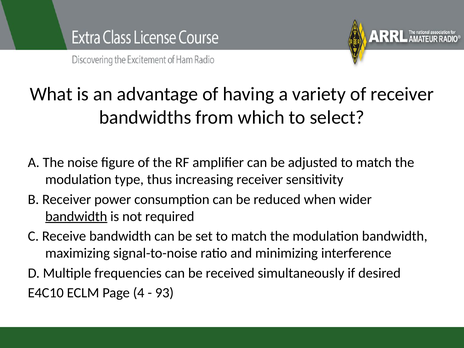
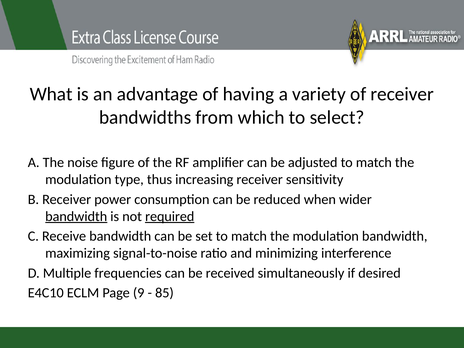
required underline: none -> present
4: 4 -> 9
93: 93 -> 85
